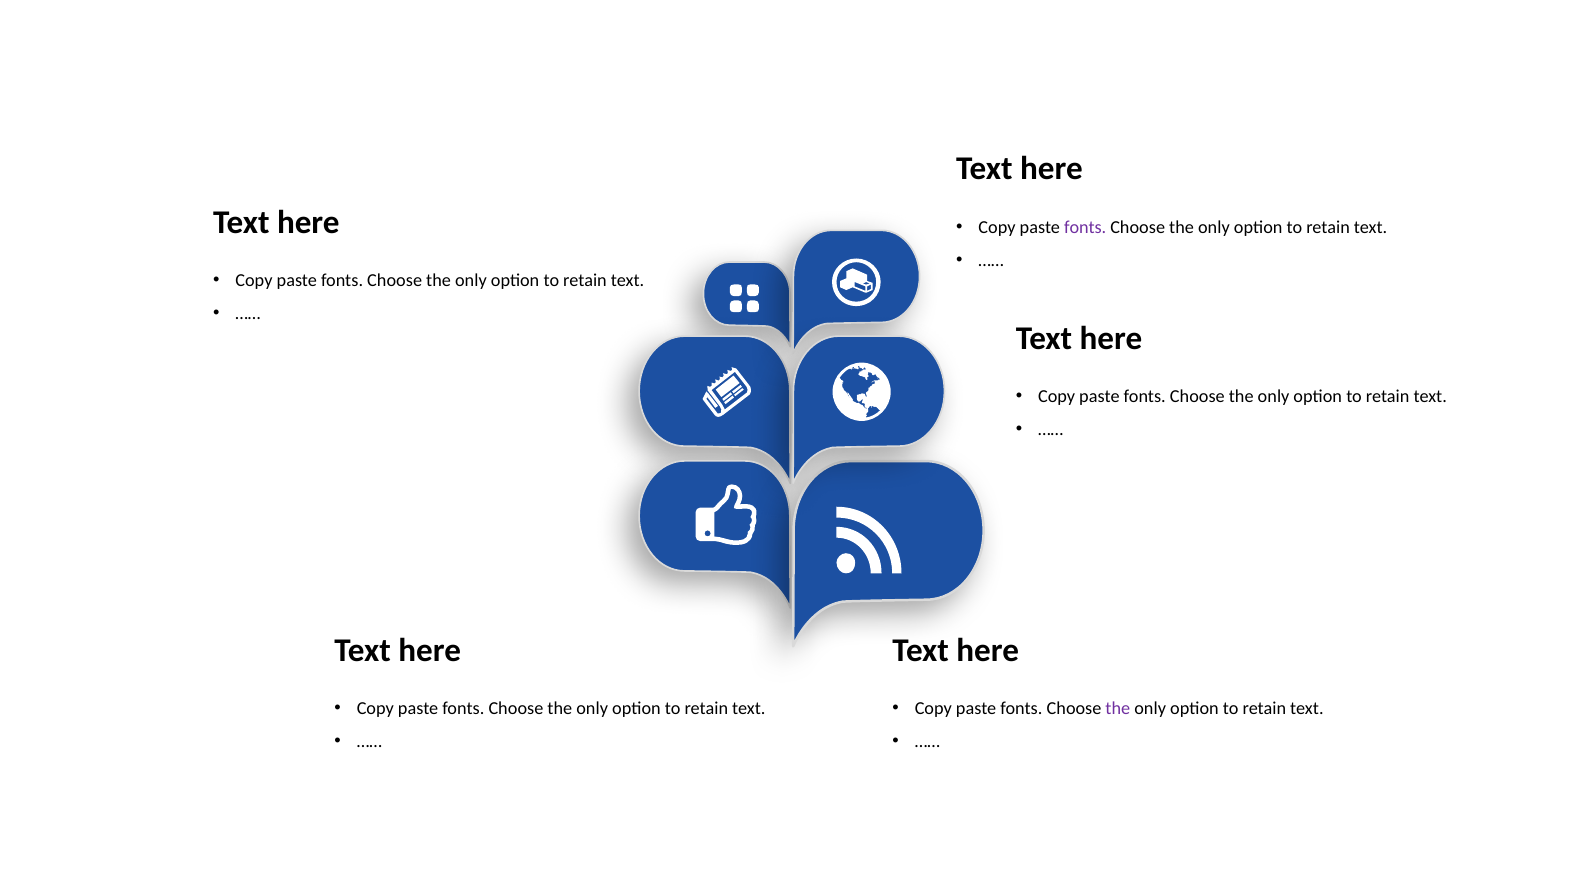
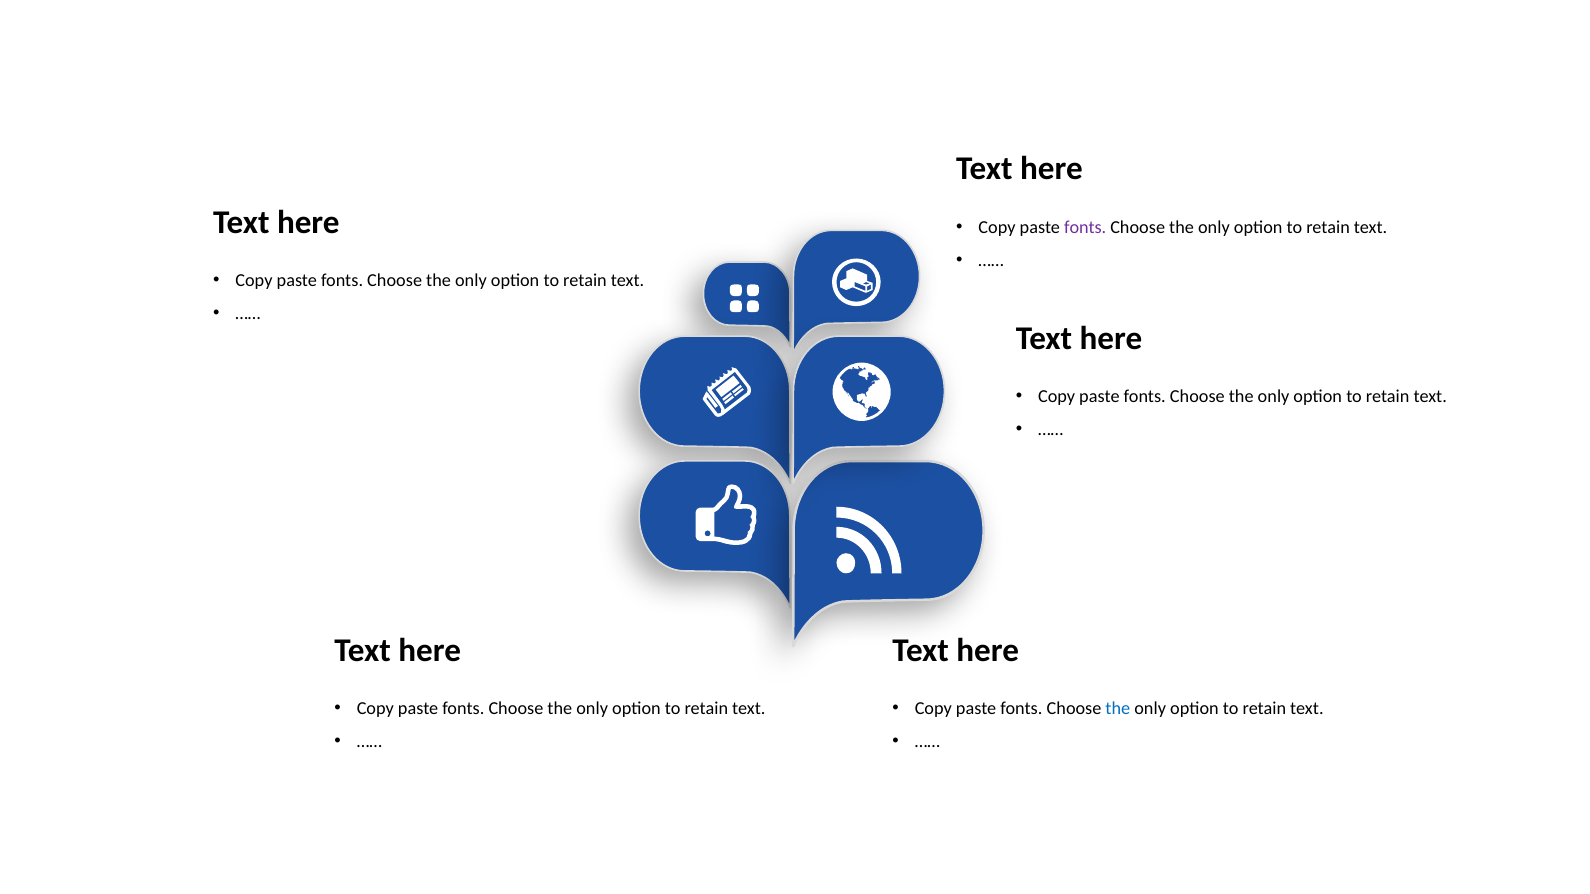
the at (1118, 709) colour: purple -> blue
